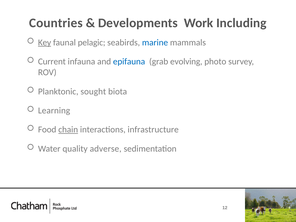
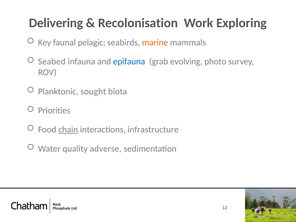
Countries: Countries -> Delivering
Developments: Developments -> Recolonisation
Including: Including -> Exploring
Key underline: present -> none
marine colour: blue -> orange
Current: Current -> Seabed
Learning: Learning -> Priorities
